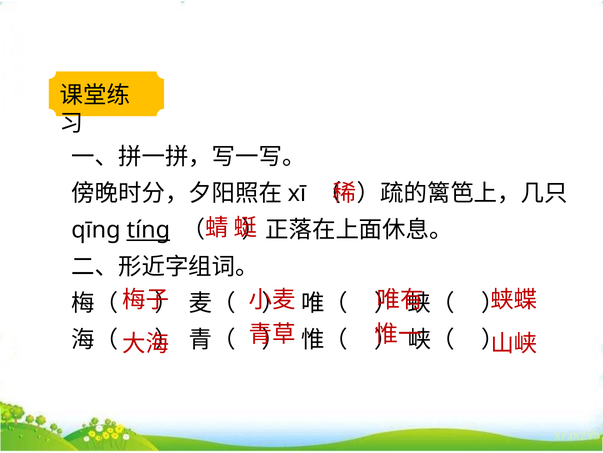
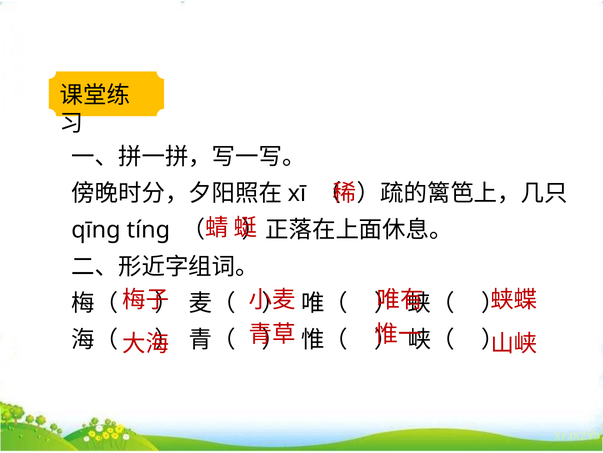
tínɡ underline: present -> none
